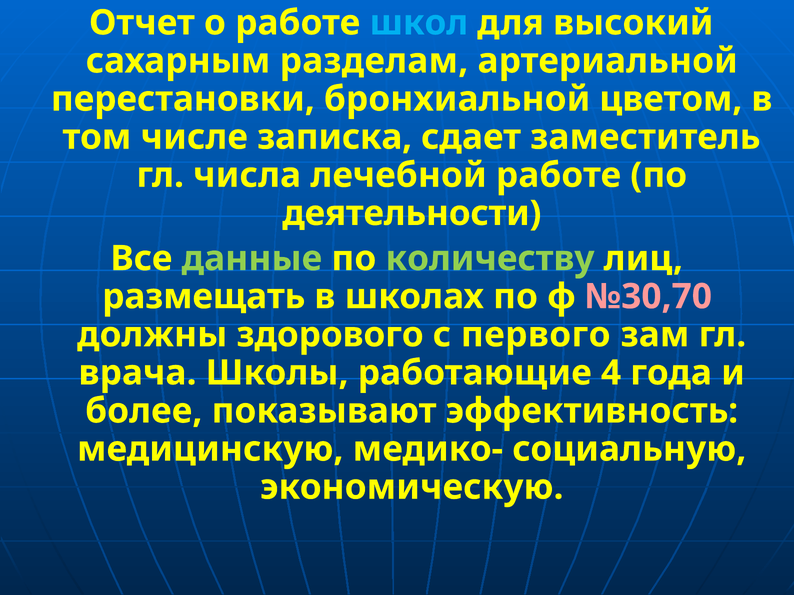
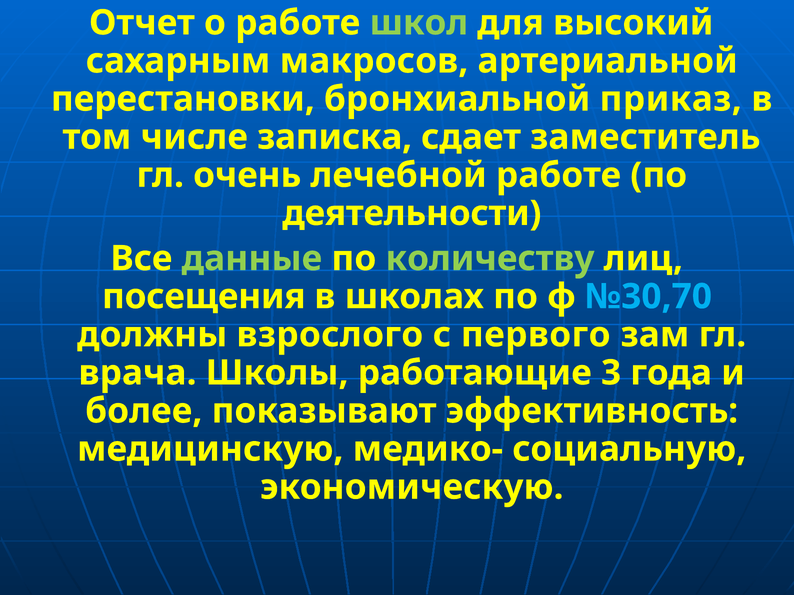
школ colour: light blue -> light green
разделам: разделам -> макросов
цветом: цветом -> приказ
числа: числа -> очень
размещать: размещать -> посещения
№30,70 colour: pink -> light blue
здорового: здорового -> взрослого
4: 4 -> 3
